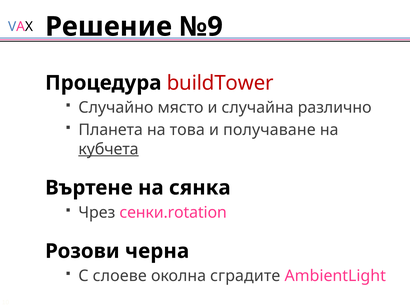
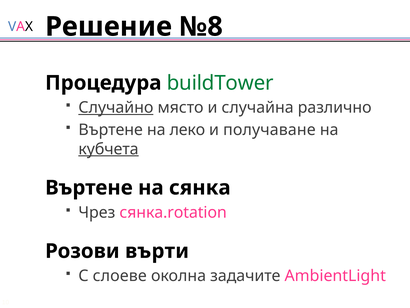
№9: №9 -> №8
buildTower colour: red -> green
Случайно underline: none -> present
Планета at (111, 130): Планета -> Въртене
това: това -> леко
сенки.rotation: сенки.rotation -> сянка.rotation
черна: черна -> върти
сградите: сградите -> задачите
